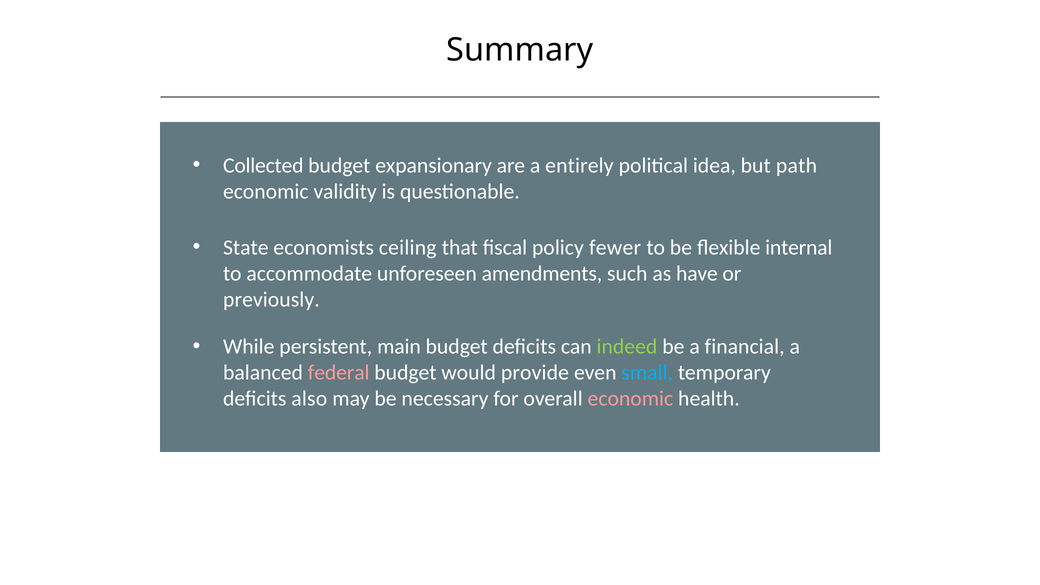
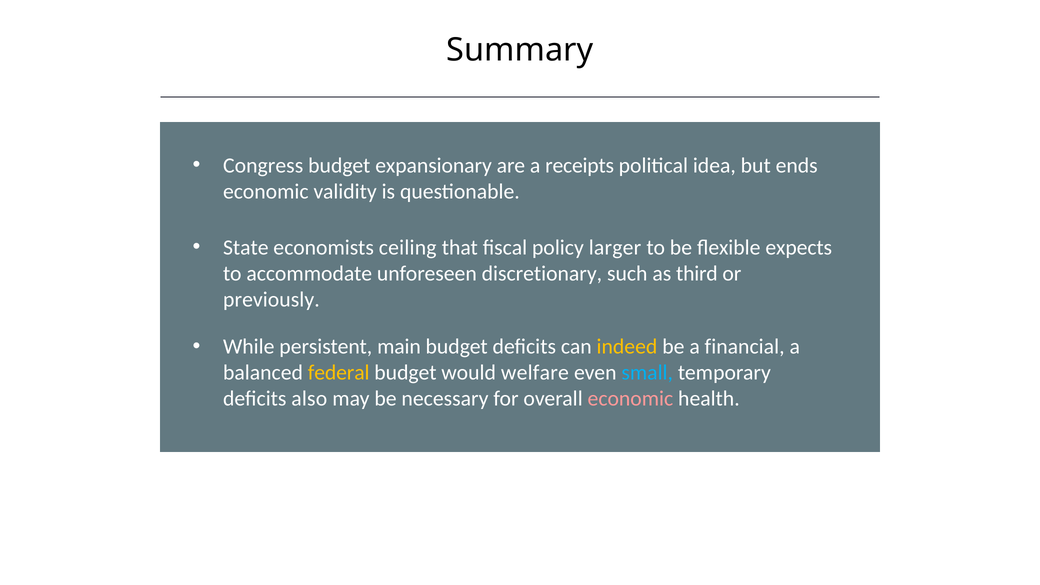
Collected: Collected -> Congress
entirely: entirely -> receipts
path: path -> ends
fewer: fewer -> larger
internal: internal -> expects
amendments: amendments -> discretionary
have: have -> third
indeed colour: light green -> yellow
federal colour: pink -> yellow
provide: provide -> welfare
